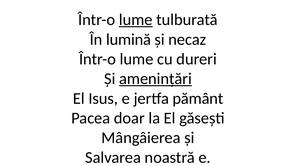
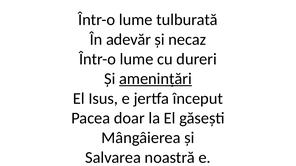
lume at (136, 20) underline: present -> none
lumină: lumină -> adevăr
pământ: pământ -> început
